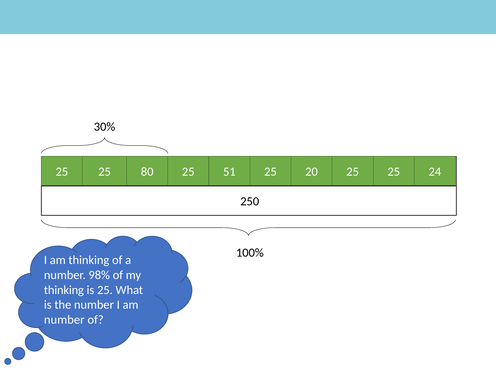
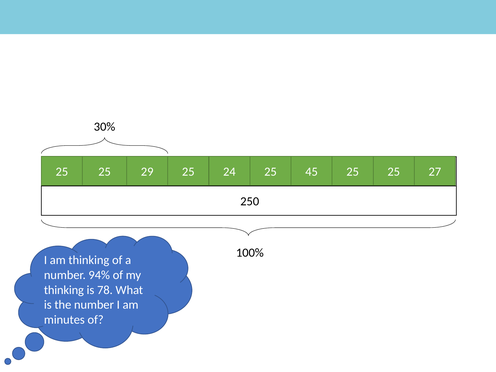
80: 80 -> 29
51: 51 -> 24
20: 20 -> 45
24: 24 -> 27
98%: 98% -> 94%
is 25: 25 -> 78
number at (64, 320): number -> minutes
